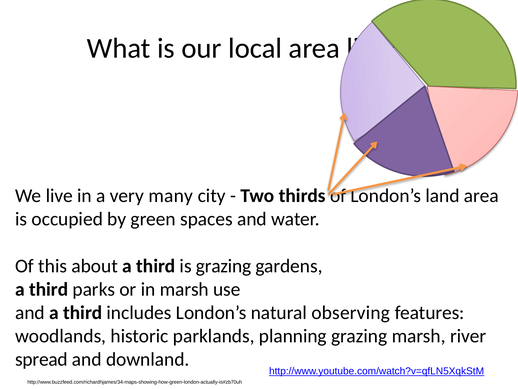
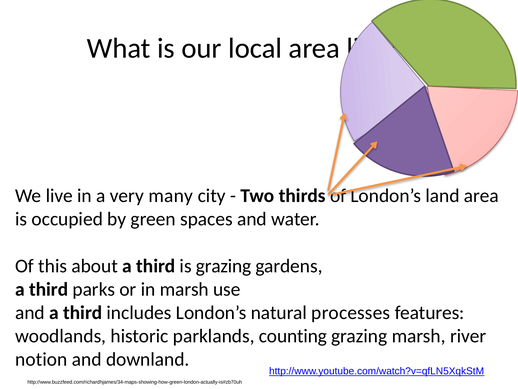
observing: observing -> processes
planning: planning -> counting
spread: spread -> notion
